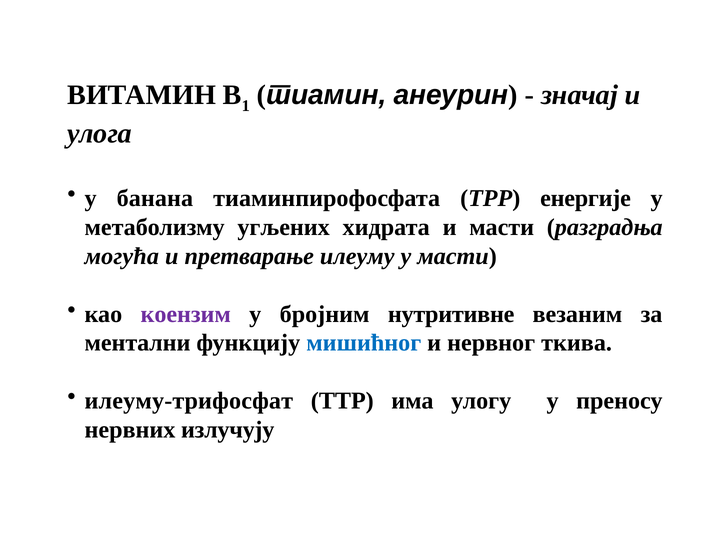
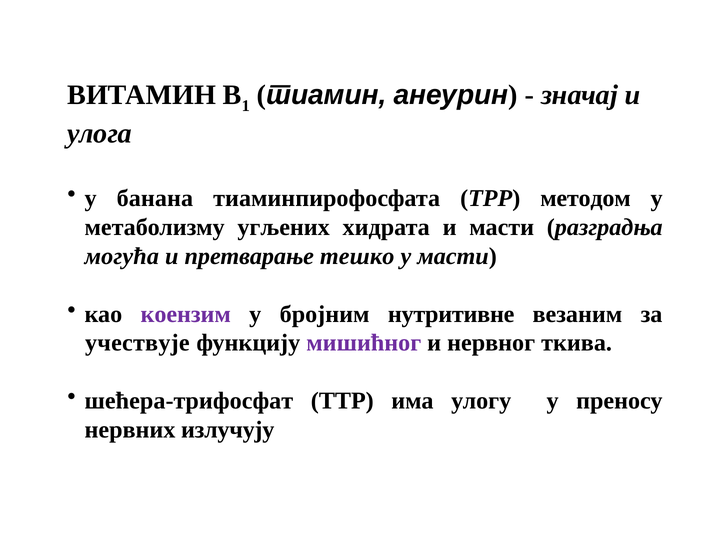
енергије: енергије -> методом
илеуму: илеуму -> тешко
ментални: ментални -> учествује
мишићног colour: blue -> purple
илеуму-трифосфат: илеуму-трифосфат -> шећера-трифосфат
